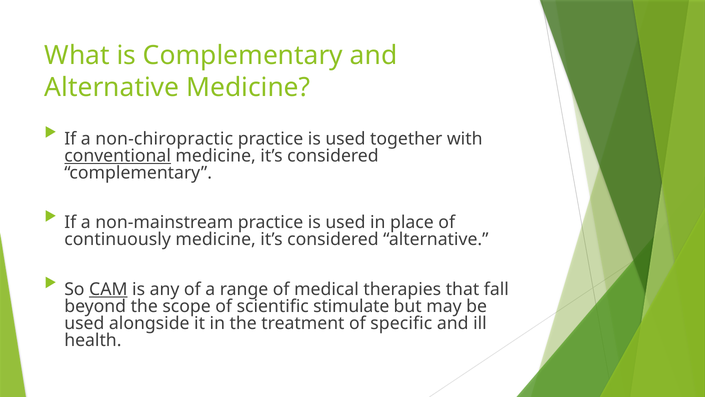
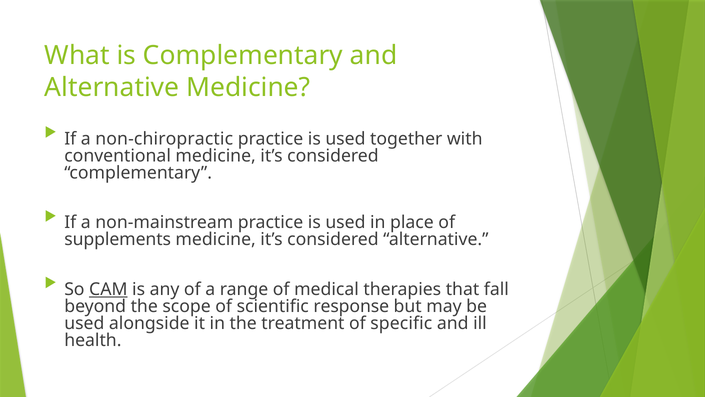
conventional underline: present -> none
continuously: continuously -> supplements
stimulate: stimulate -> response
